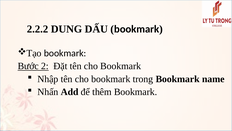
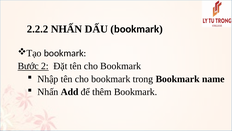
2.2.2 DUNG: DUNG -> NHẤN
